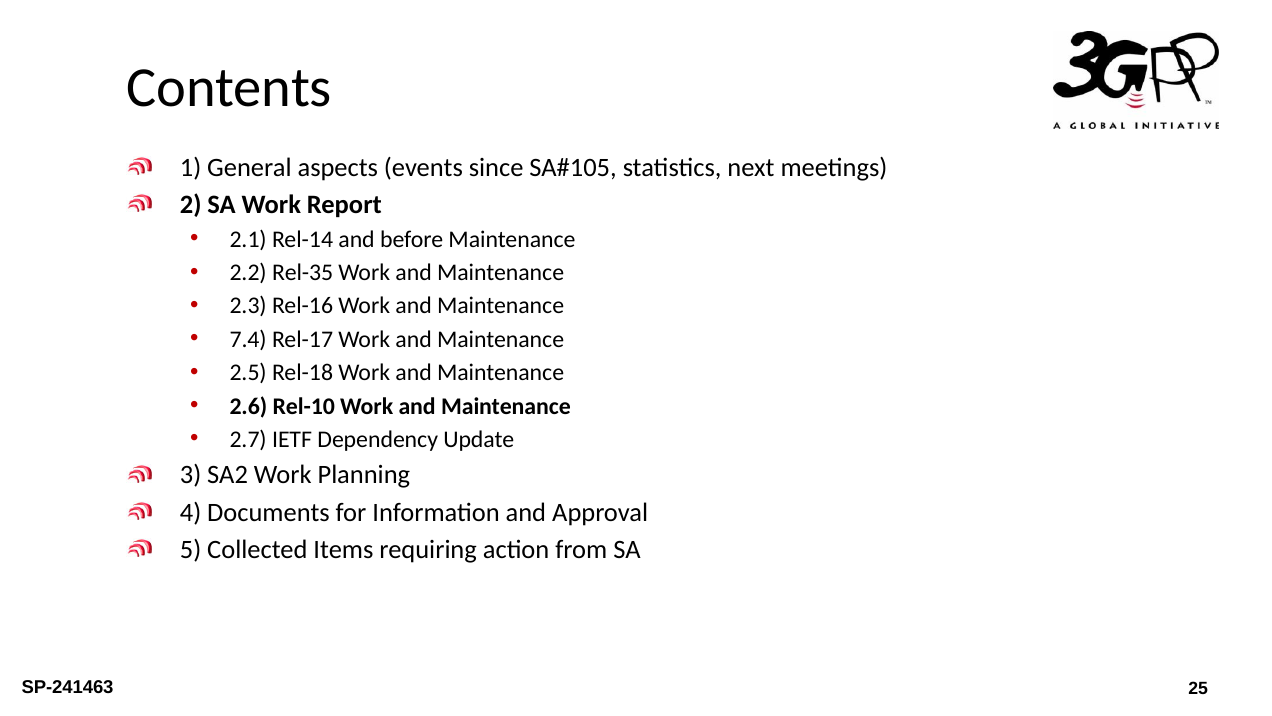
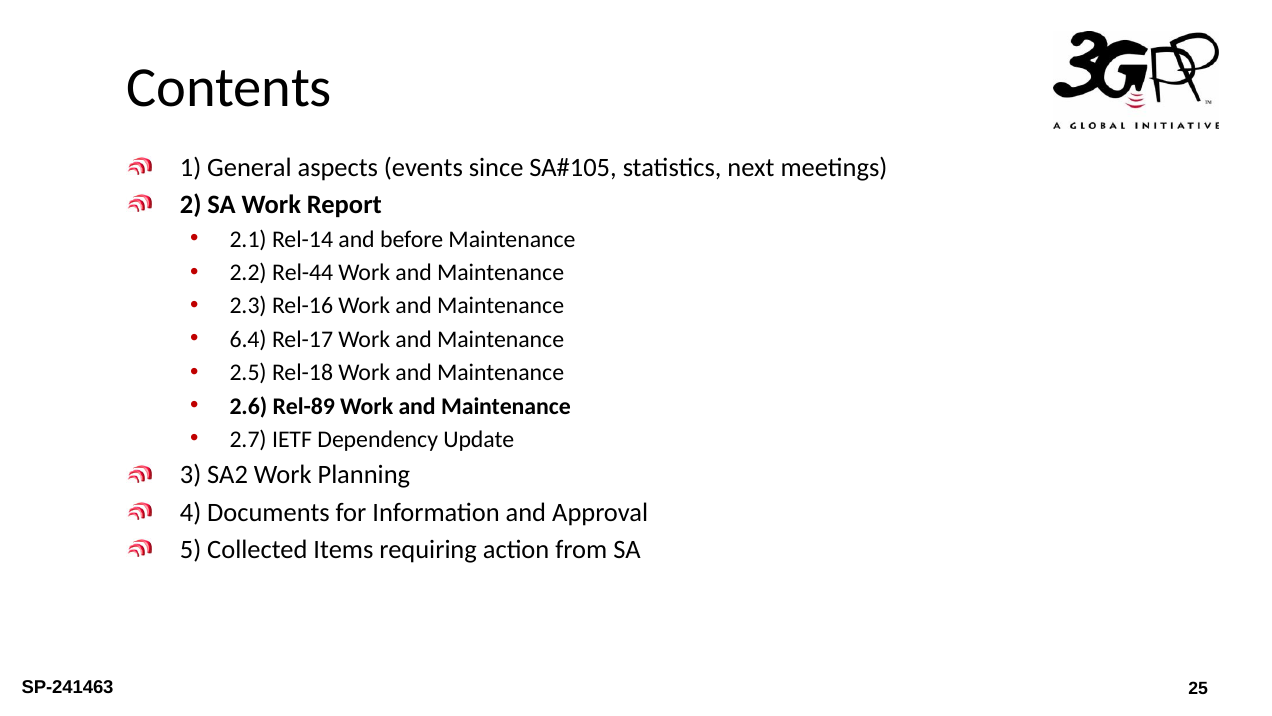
Rel-35: Rel-35 -> Rel-44
7.4: 7.4 -> 6.4
Rel-10: Rel-10 -> Rel-89
